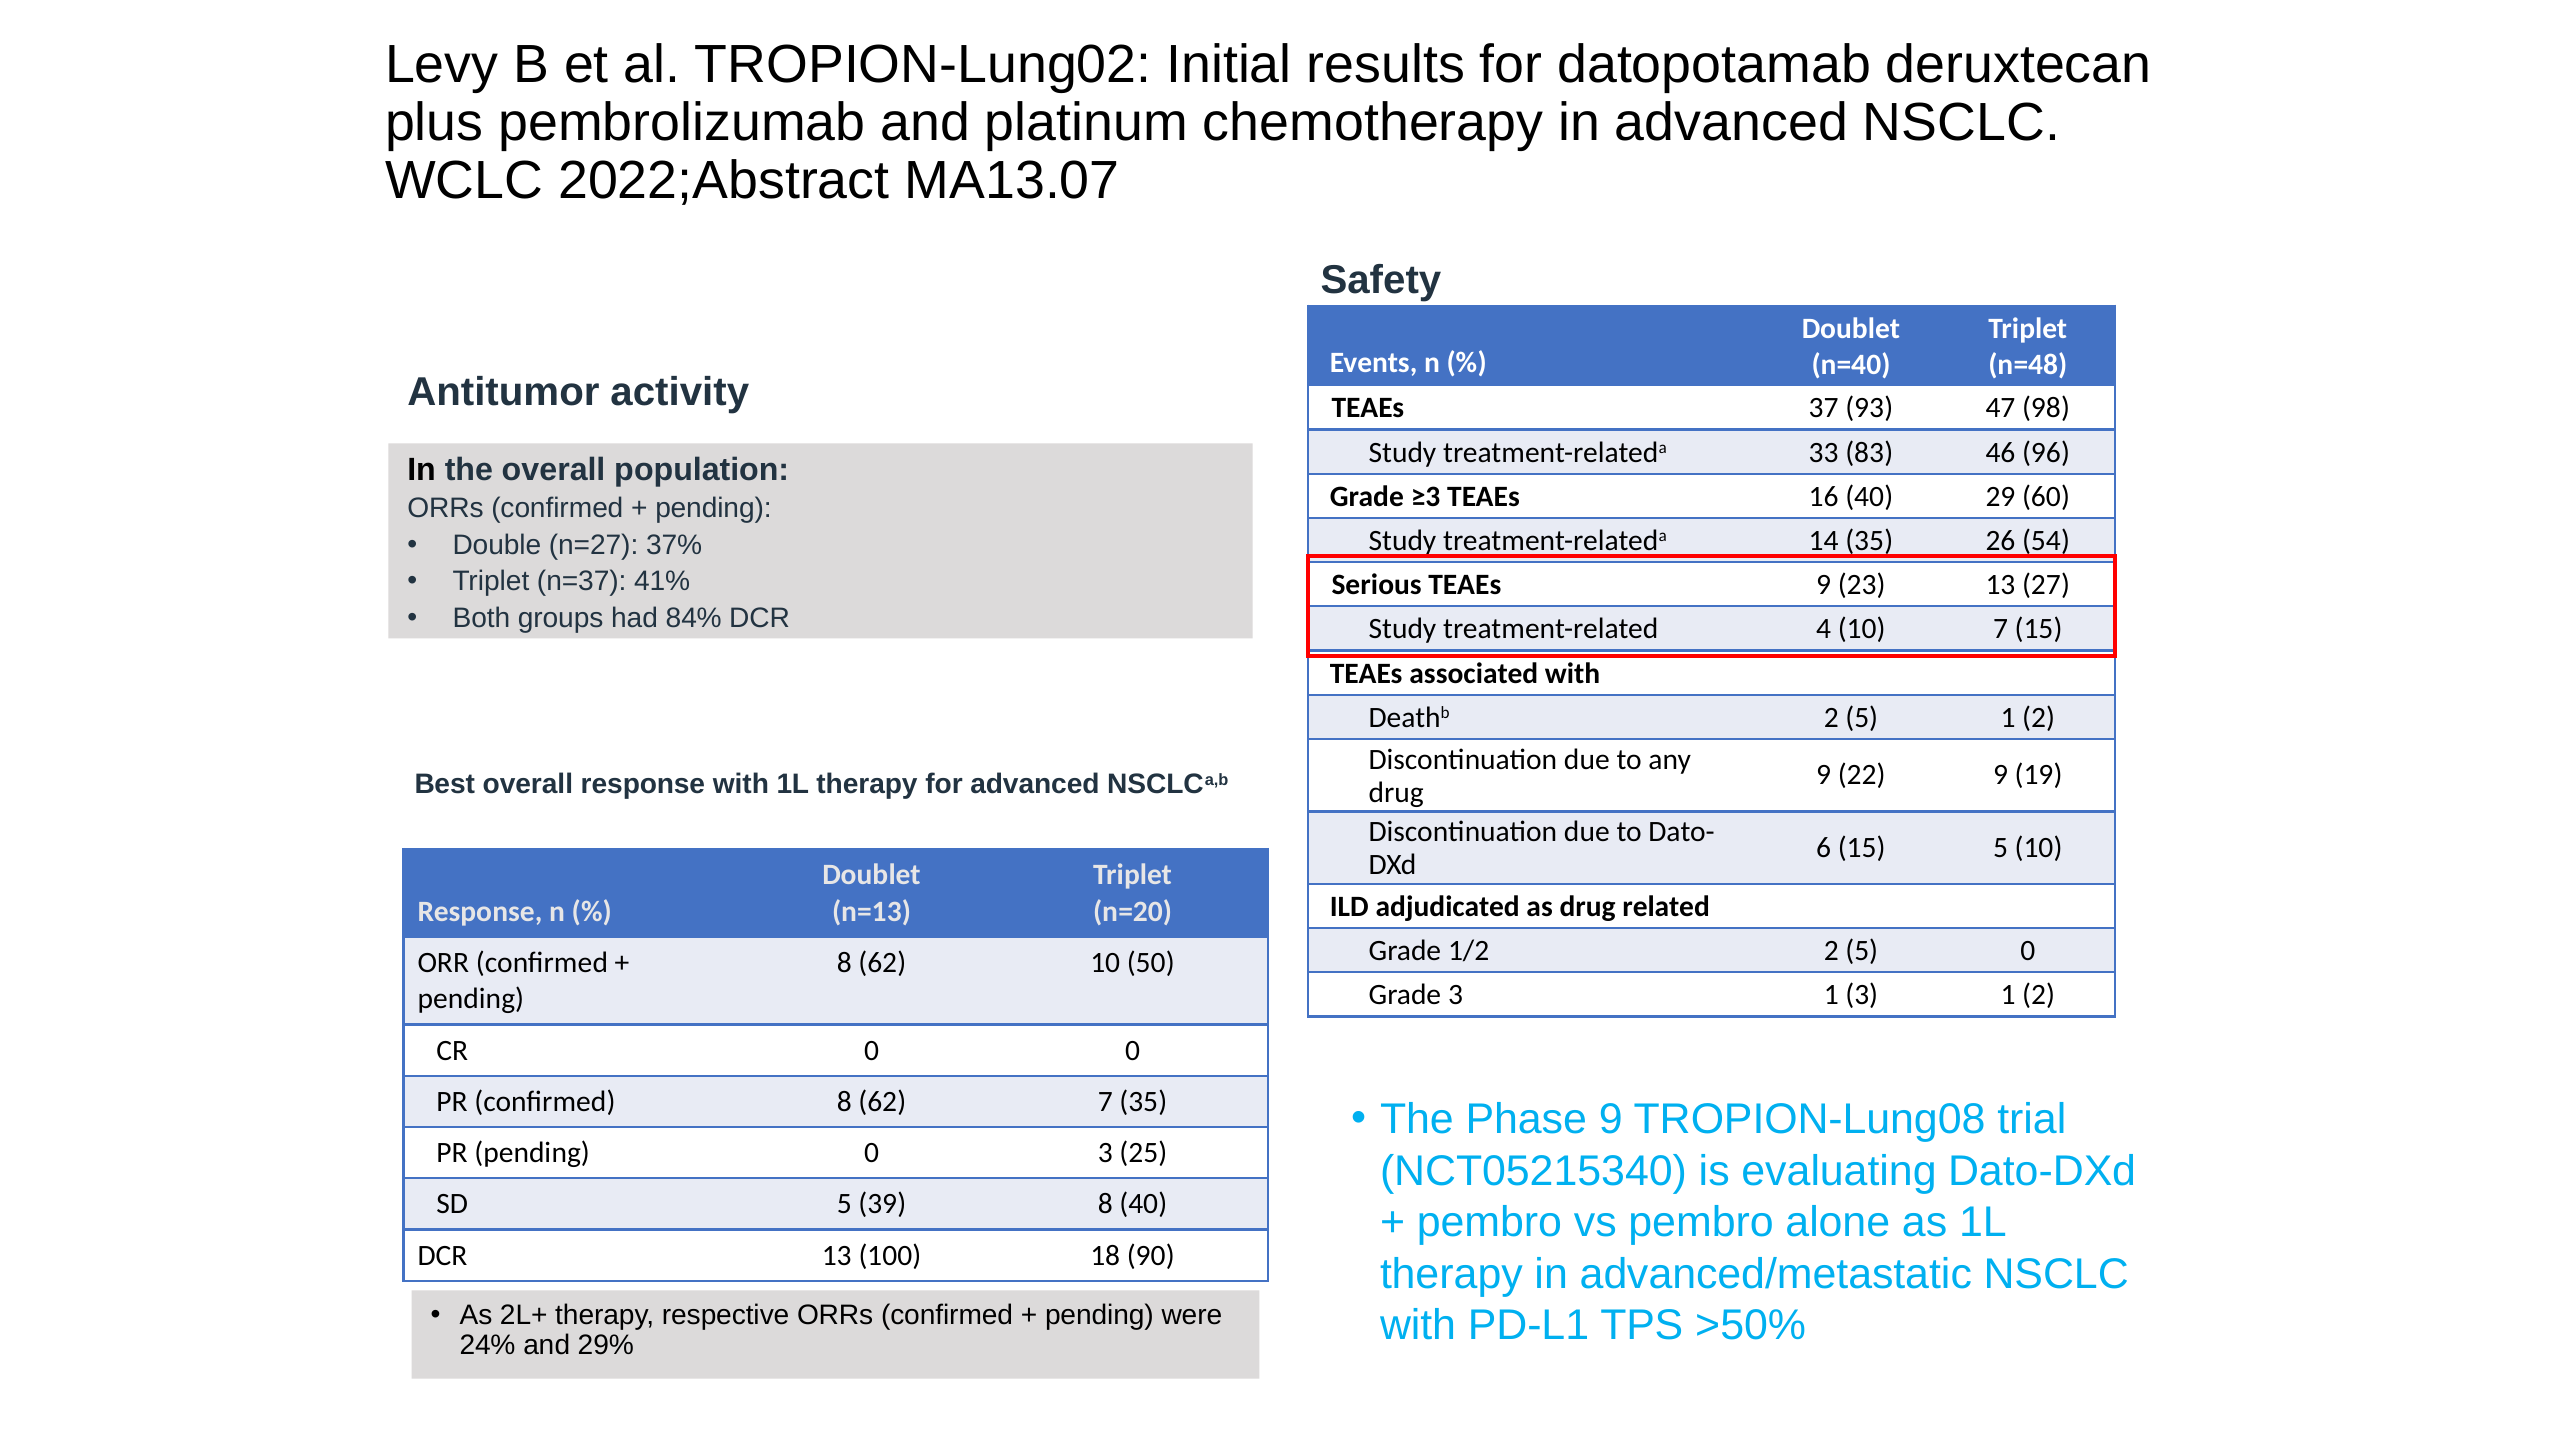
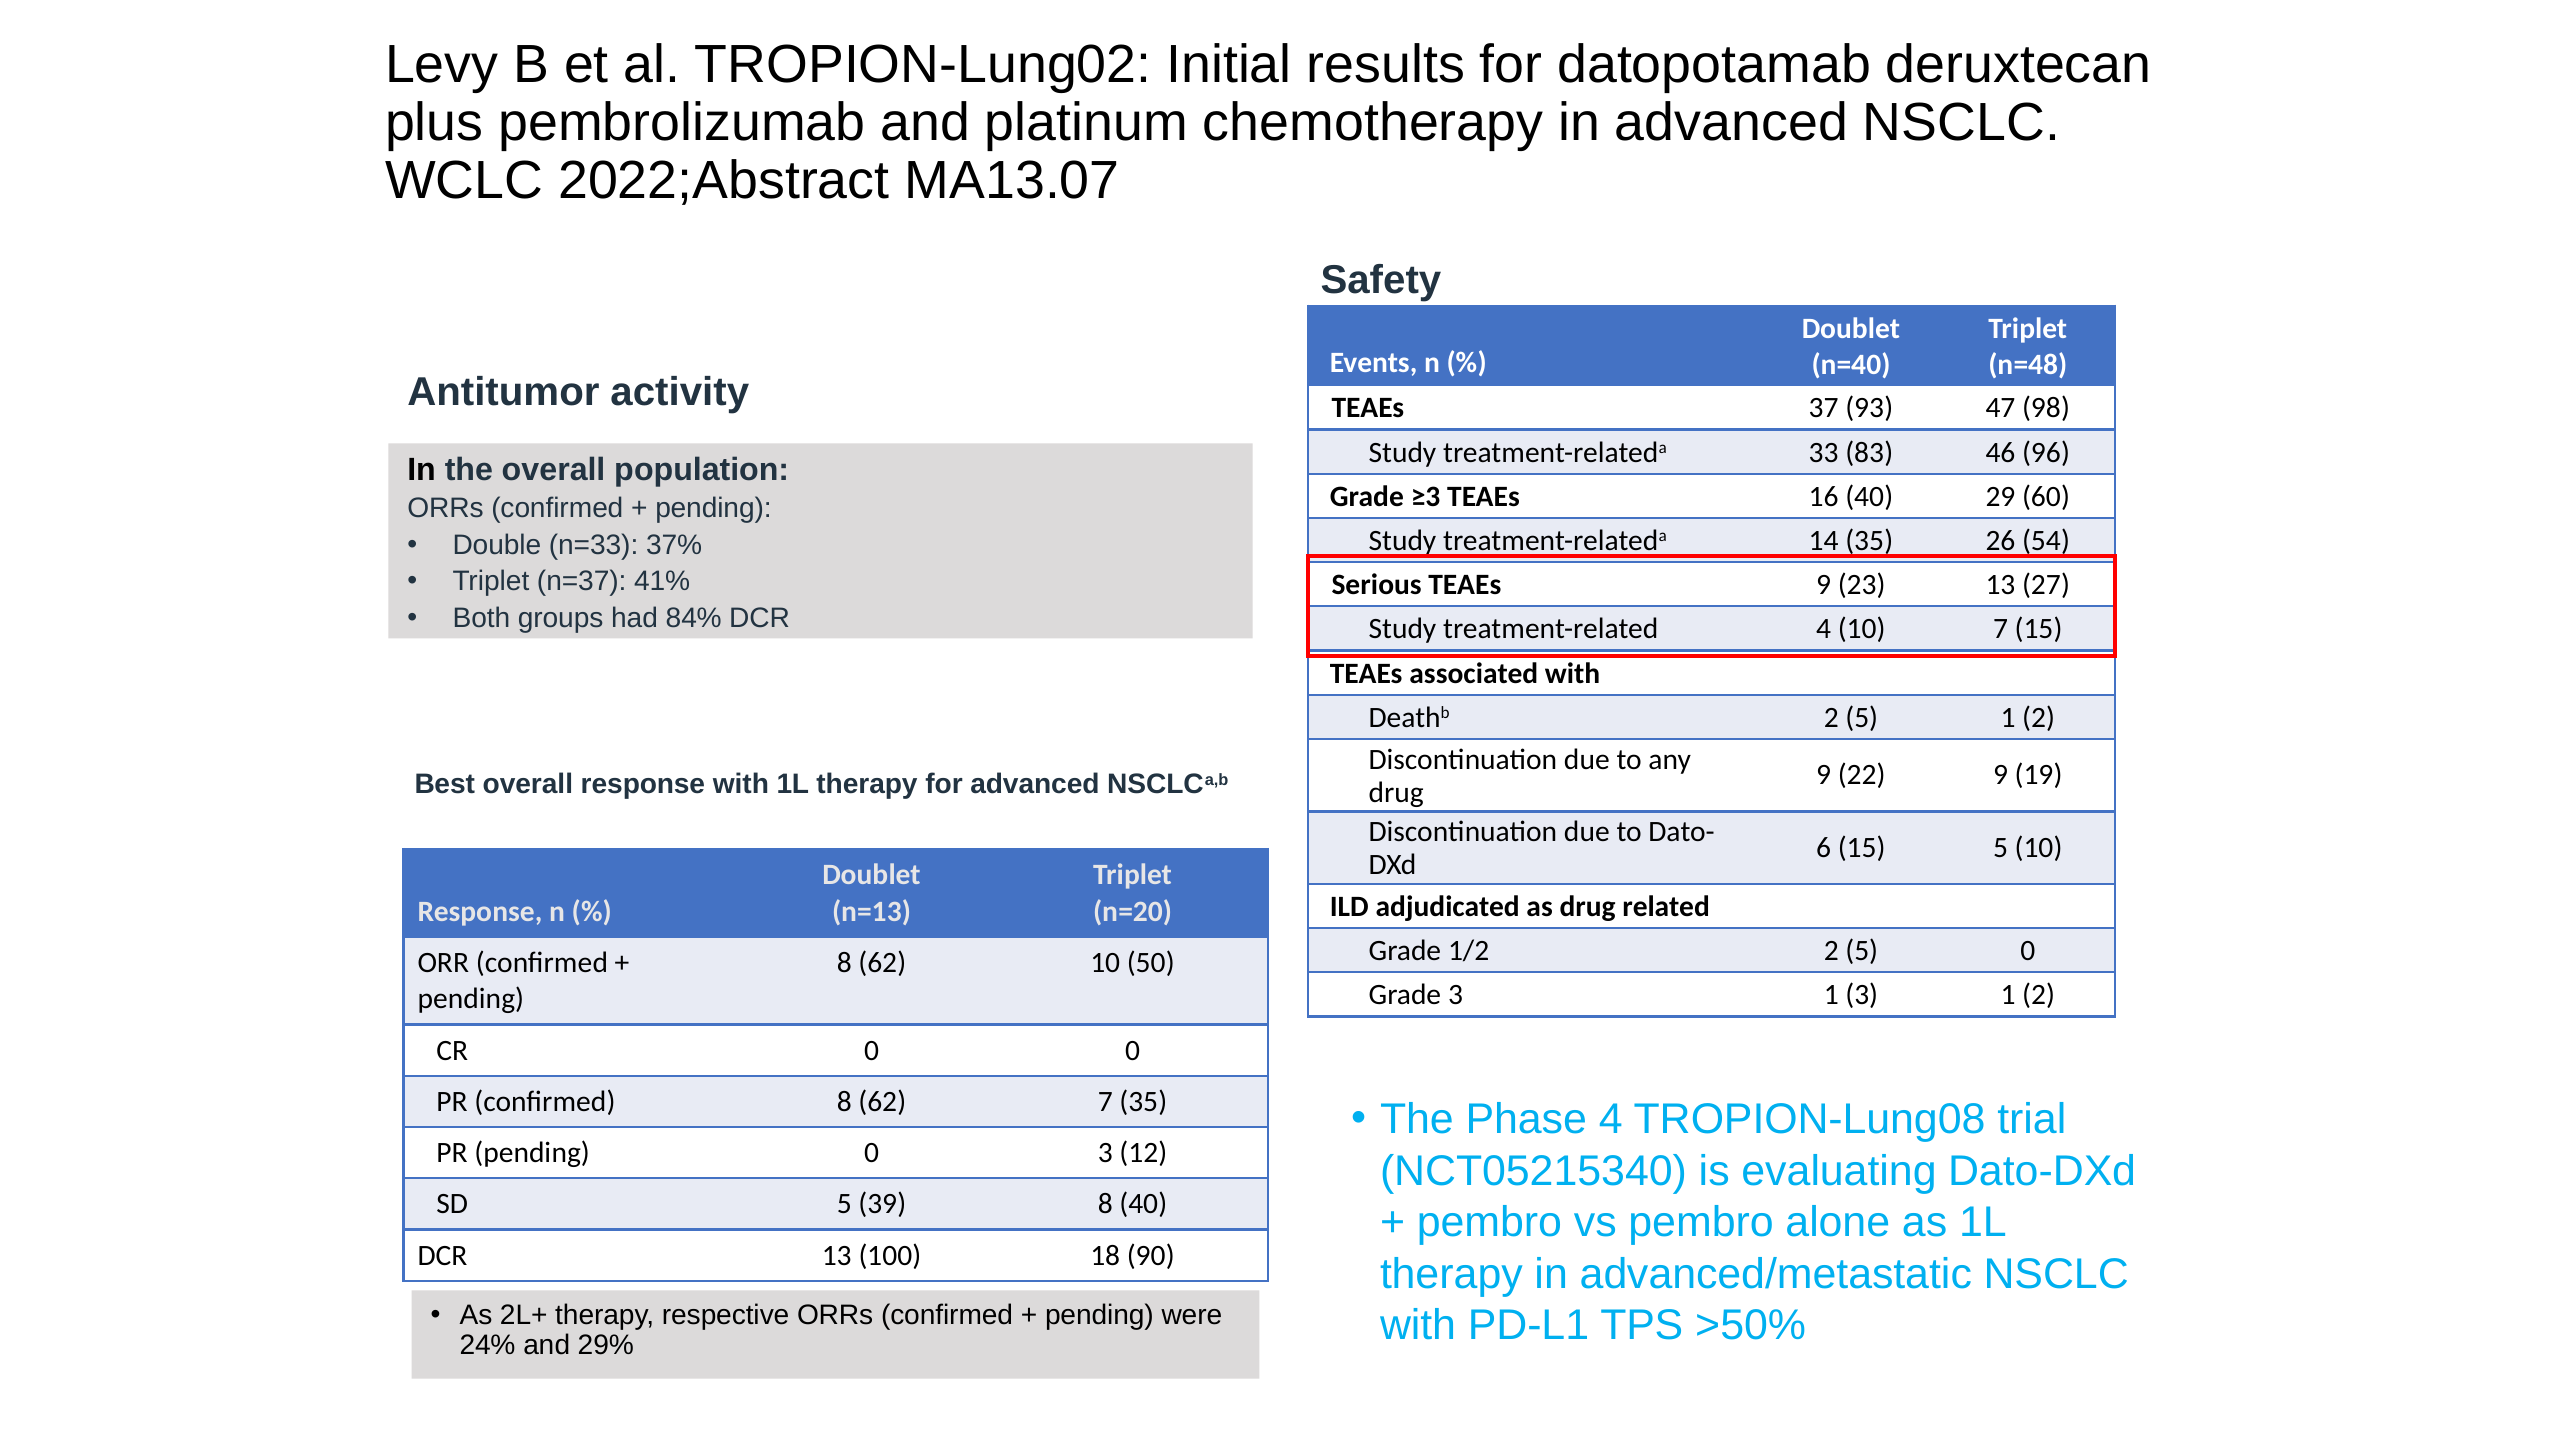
n=27: n=27 -> n=33
Phase 9: 9 -> 4
25: 25 -> 12
